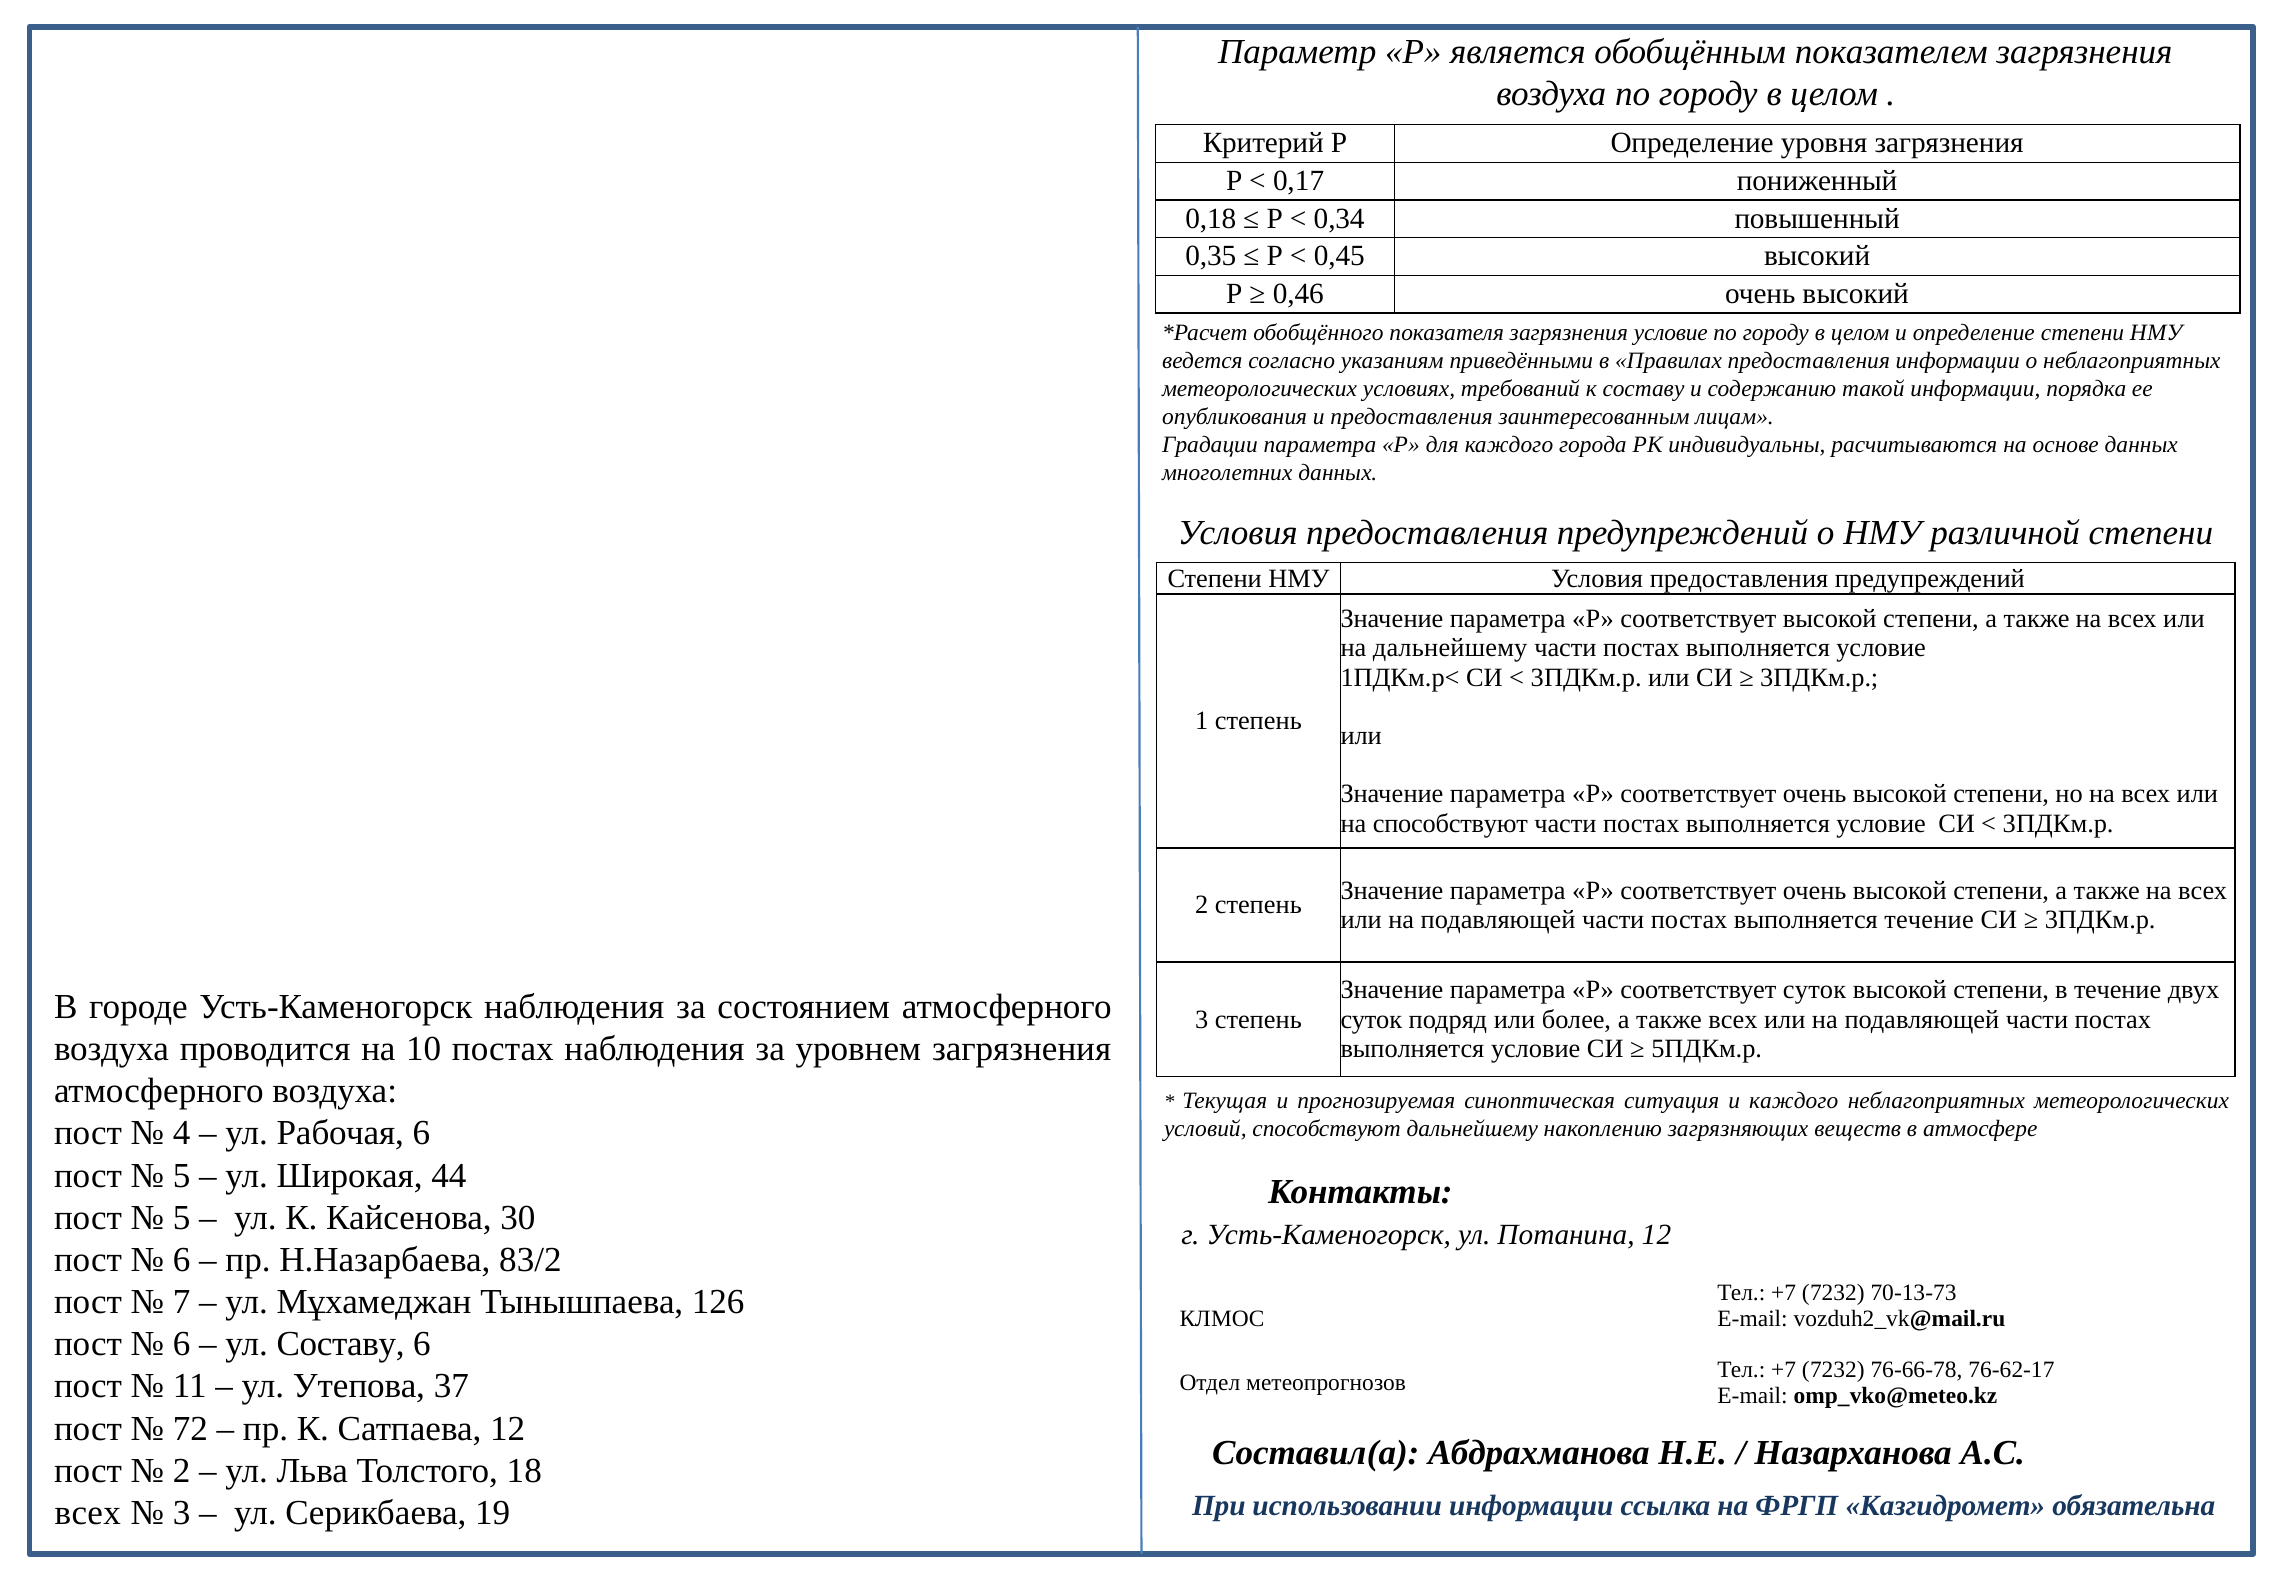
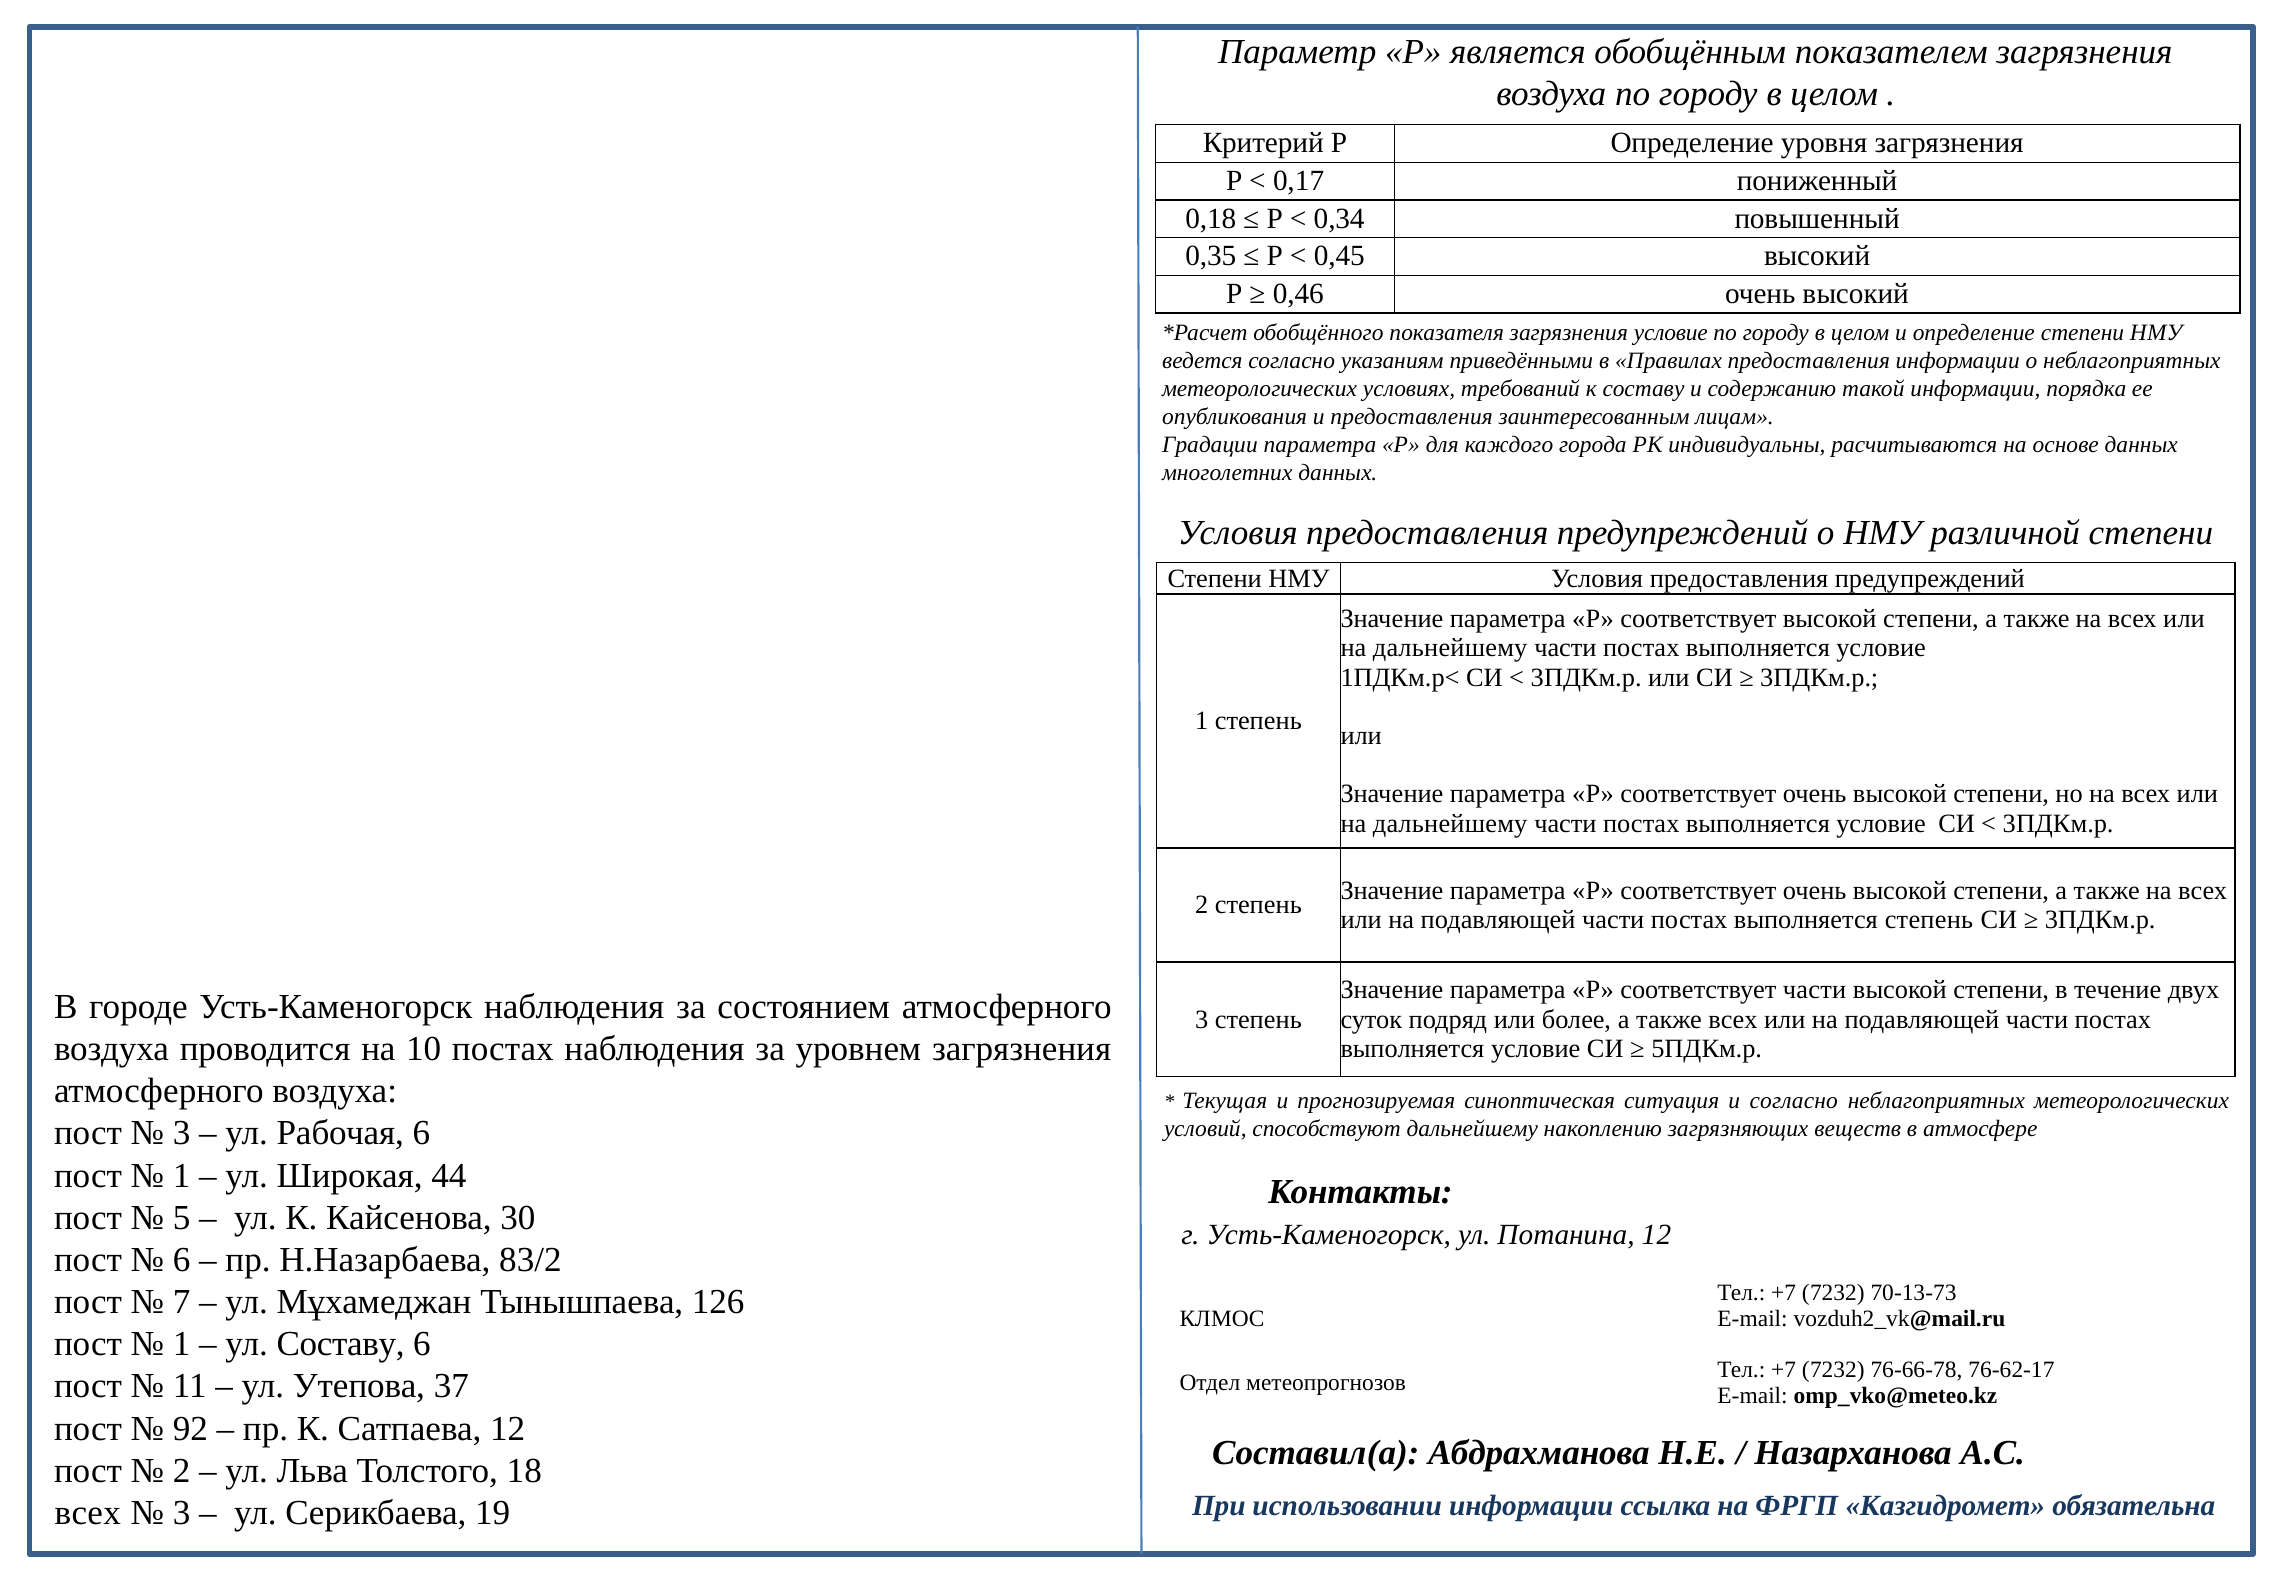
способствуют at (1450, 823): способствуют -> дальнейшему
выполняется течение: течение -> степень
соответствует суток: суток -> части
и каждого: каждого -> согласно
4 at (182, 1133): 4 -> 3
5 at (182, 1175): 5 -> 1
6 at (182, 1344): 6 -> 1
72: 72 -> 92
